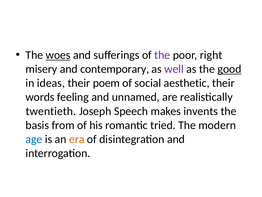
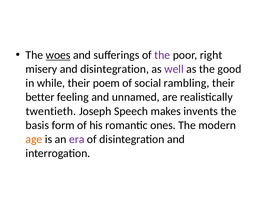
and contemporary: contemporary -> disintegration
good underline: present -> none
ideas: ideas -> while
aesthetic: aesthetic -> rambling
words: words -> better
from: from -> form
tried: tried -> ones
age colour: blue -> orange
era colour: orange -> purple
